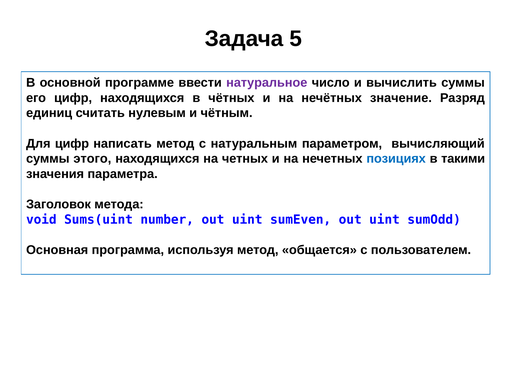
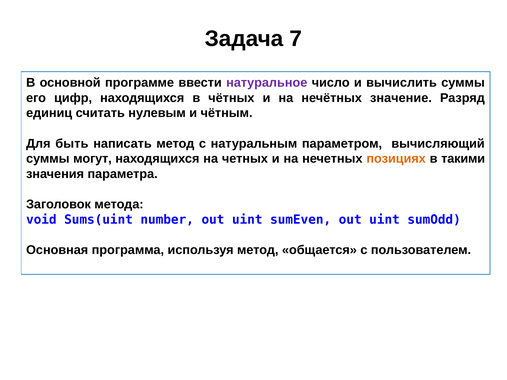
5: 5 -> 7
Для цифр: цифр -> быть
этого: этого -> могут
позициях colour: blue -> orange
